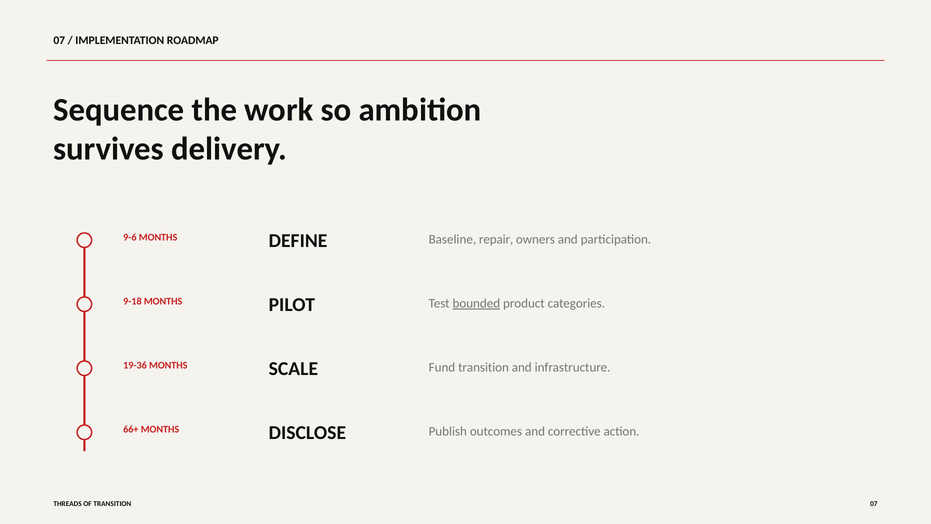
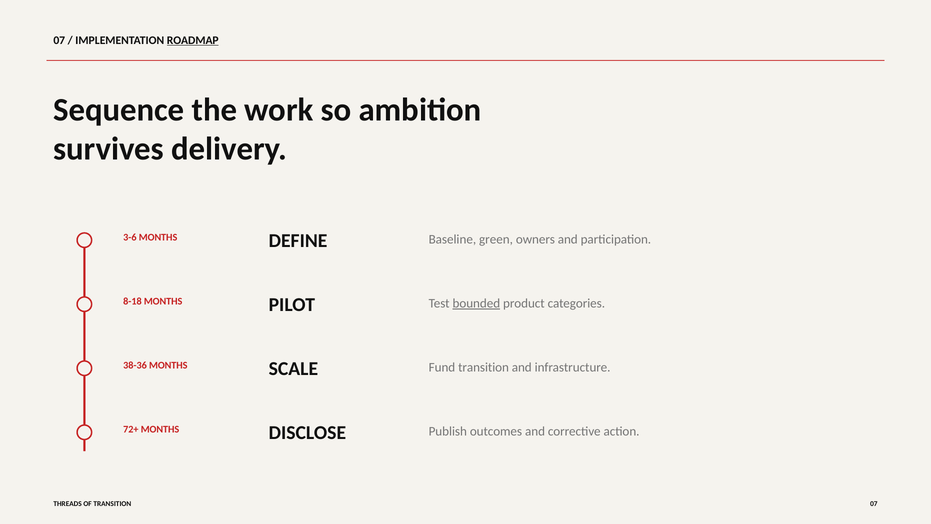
ROADMAP underline: none -> present
9-6: 9-6 -> 3-6
repair: repair -> green
9-18: 9-18 -> 8-18
19-36: 19-36 -> 38-36
66+: 66+ -> 72+
